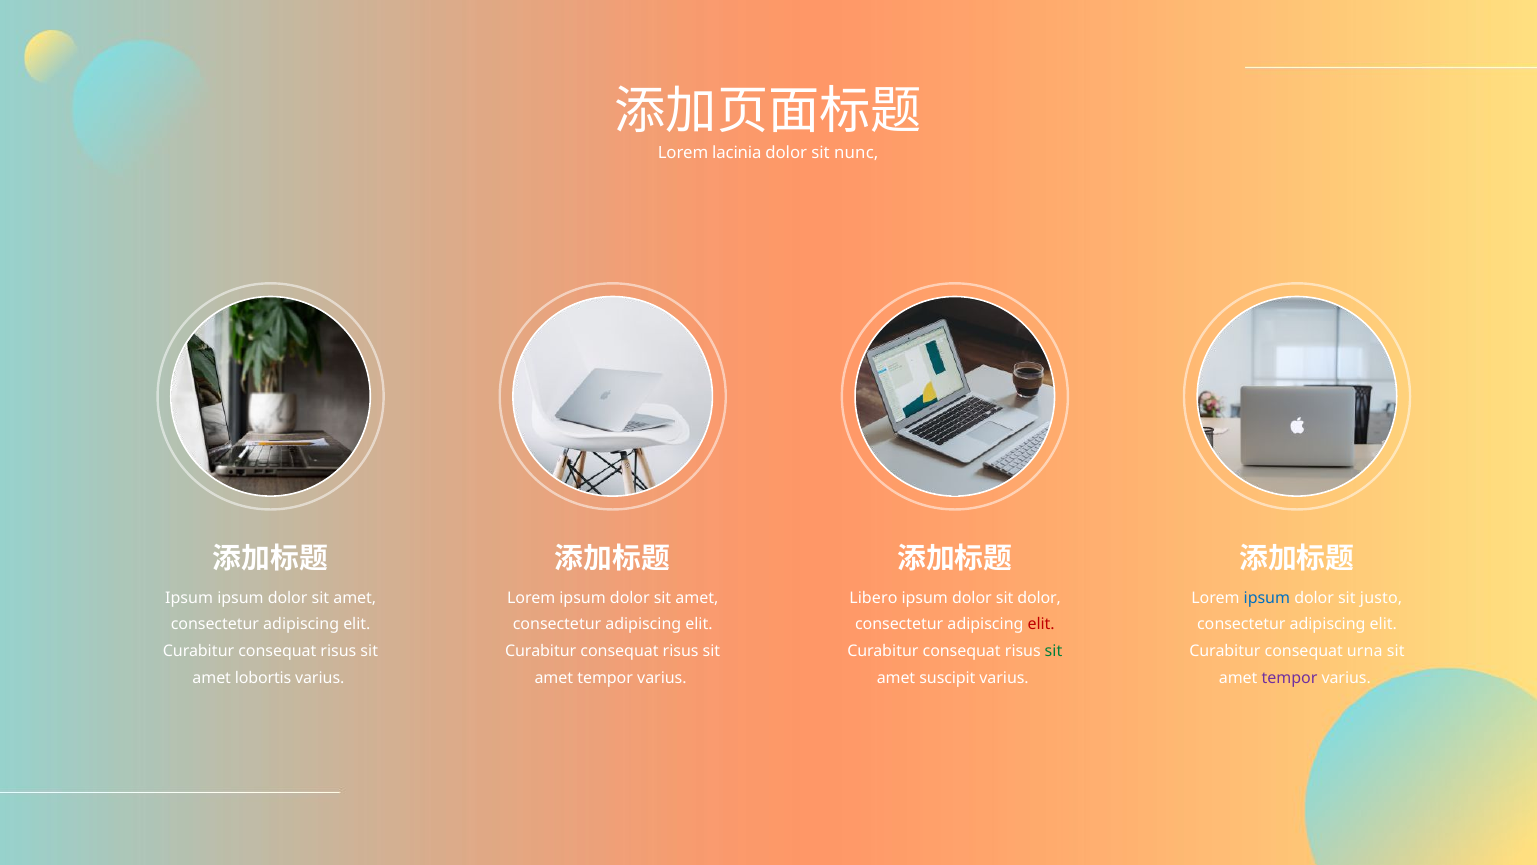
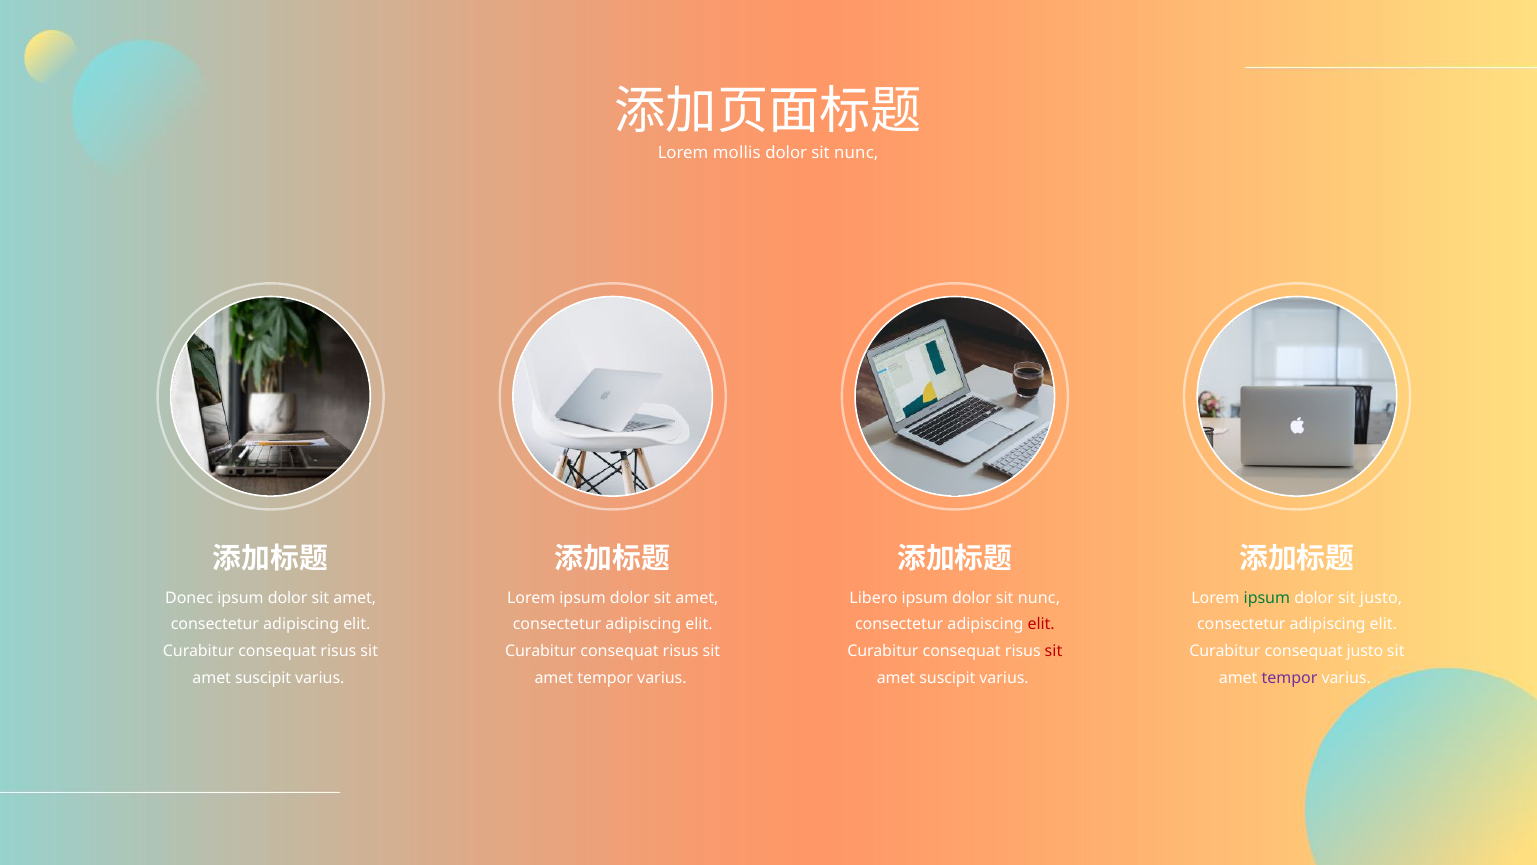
lacinia: lacinia -> mollis
Ipsum at (189, 598): Ipsum -> Donec
ipsum dolor sit dolor: dolor -> nunc
ipsum at (1267, 598) colour: blue -> green
sit at (1054, 651) colour: green -> red
consequat urna: urna -> justo
lobortis at (263, 677): lobortis -> suscipit
